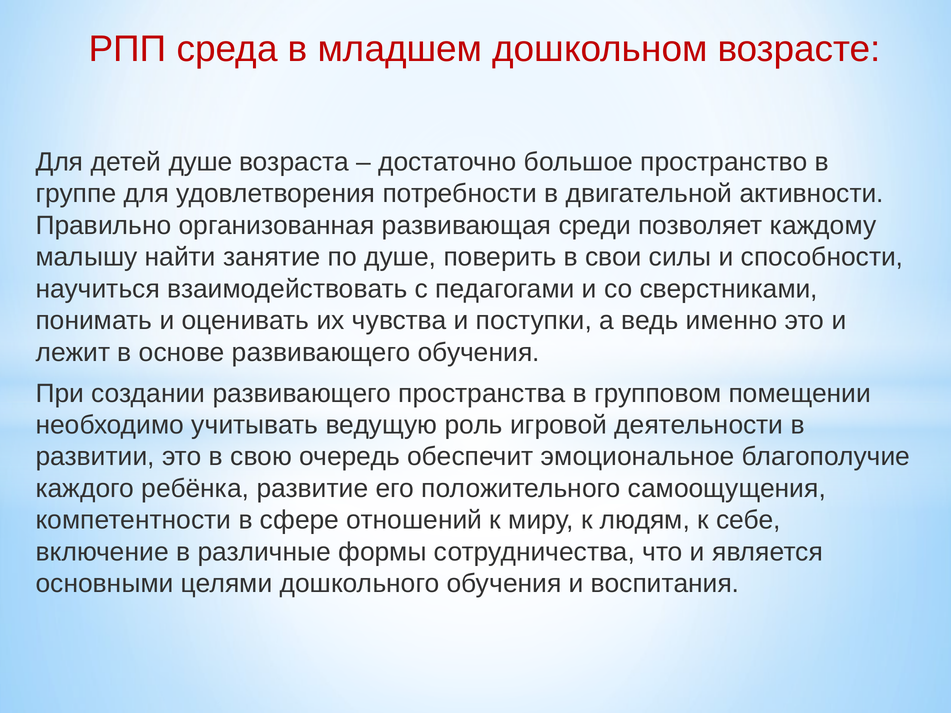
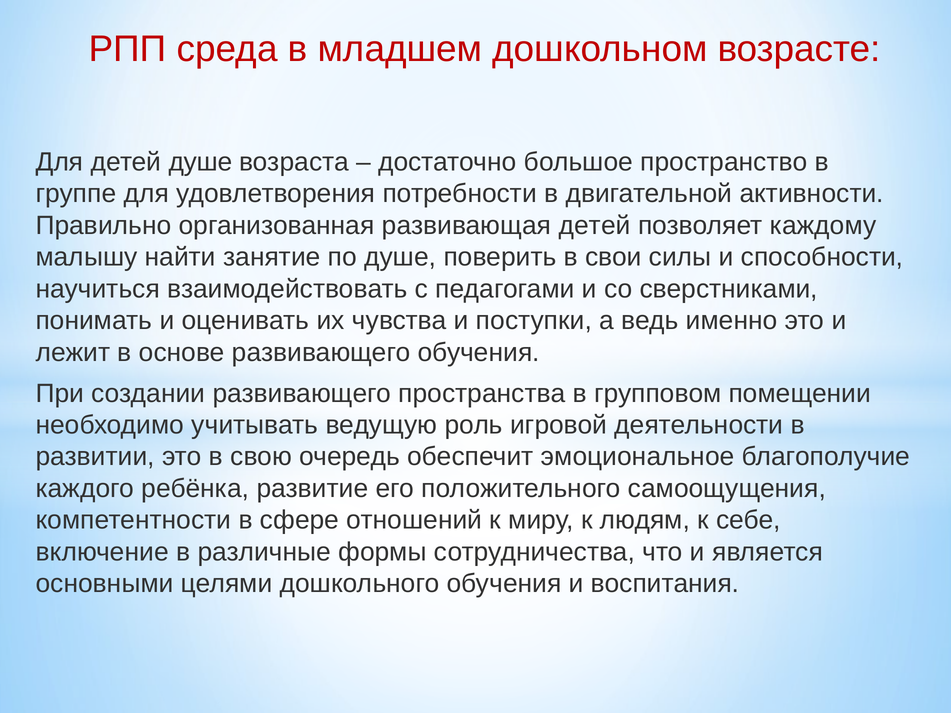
развивающая среди: среди -> детей
